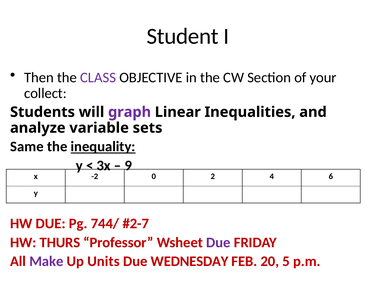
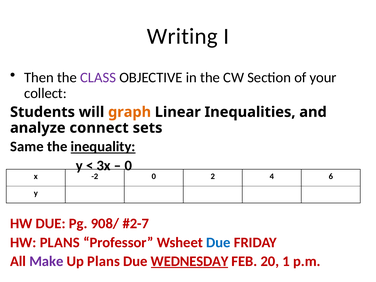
Student: Student -> Writing
graph colour: purple -> orange
variable: variable -> connect
9 at (128, 165): 9 -> 0
744/: 744/ -> 908/
HW THURS: THURS -> PLANS
Due at (218, 242) colour: purple -> blue
Up Units: Units -> Plans
WEDNESDAY underline: none -> present
5: 5 -> 1
